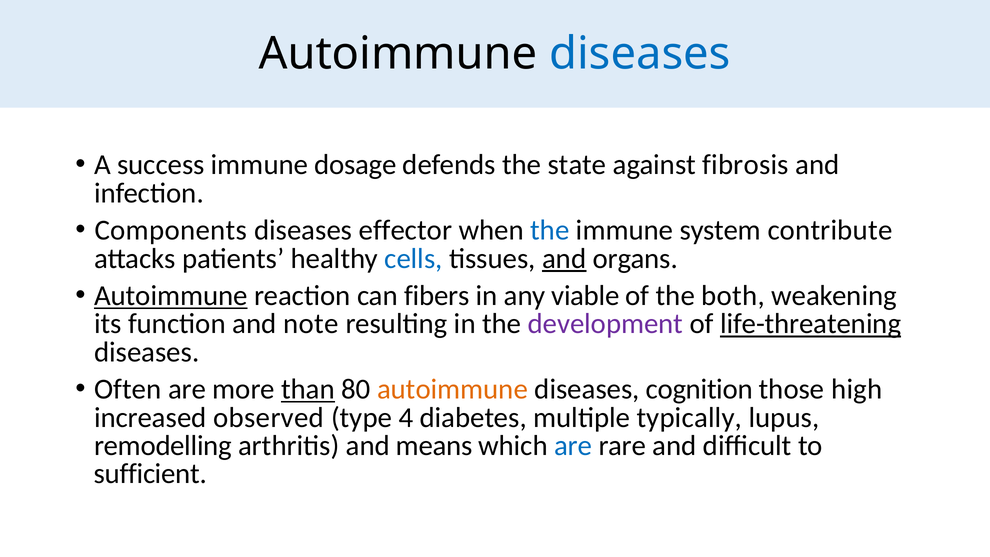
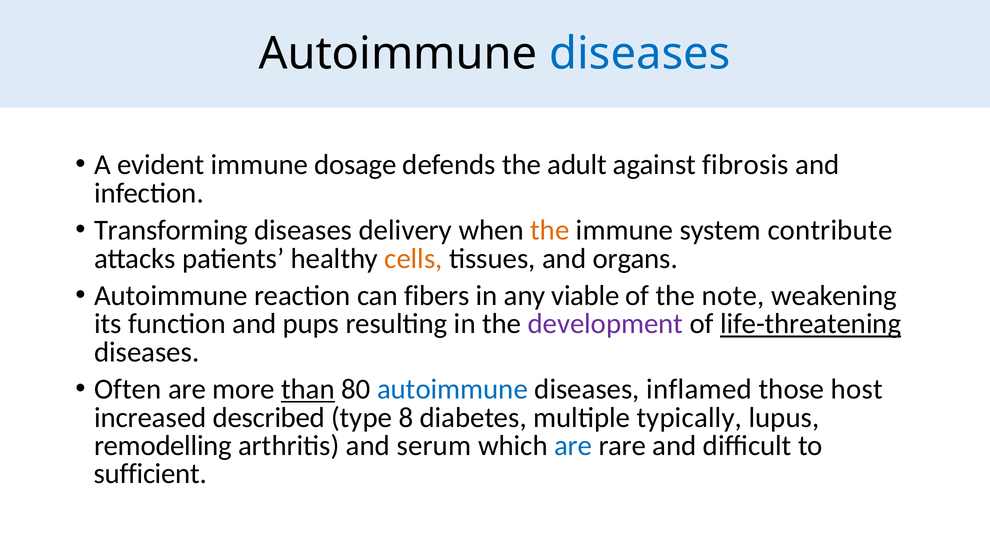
success: success -> evident
state: state -> adult
Components: Components -> Transforming
effector: effector -> delivery
the at (550, 230) colour: blue -> orange
cells colour: blue -> orange
and at (564, 258) underline: present -> none
Autoimmune at (171, 296) underline: present -> none
both: both -> note
note: note -> pups
autoimmune at (452, 389) colour: orange -> blue
cognition: cognition -> inflamed
high: high -> host
observed: observed -> described
4: 4 -> 8
means: means -> serum
